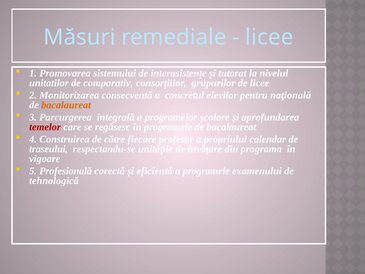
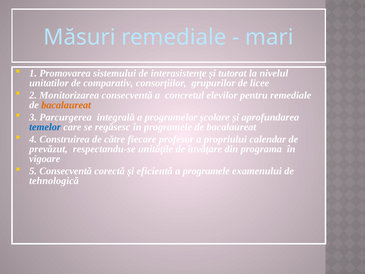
licee at (269, 37): licee -> mari
pentru naţională: naţională -> remediale
temelor colour: red -> blue
traseului: traseului -> prevăzut
5 Profesională: Profesională -> Consecventă
